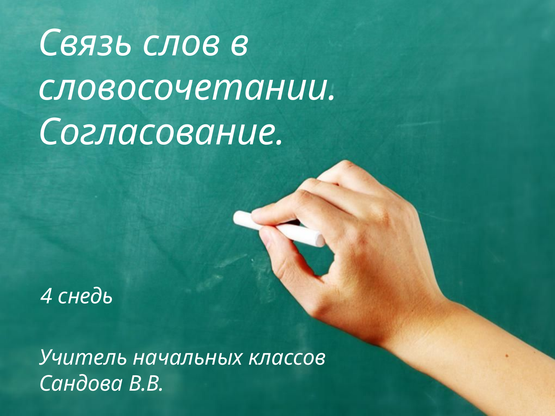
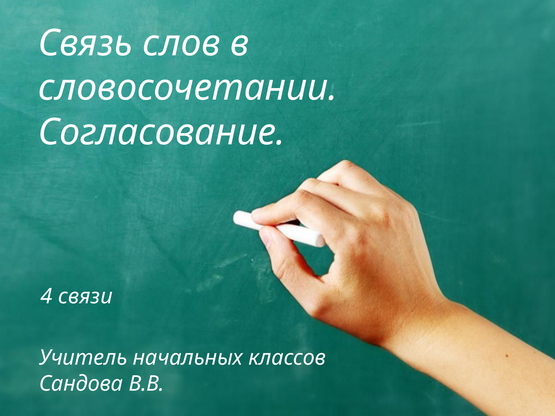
снедь: снедь -> связи
